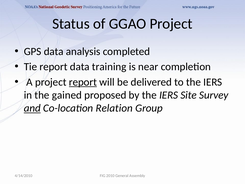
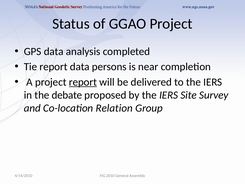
training: training -> persons
gained: gained -> debate
and underline: present -> none
